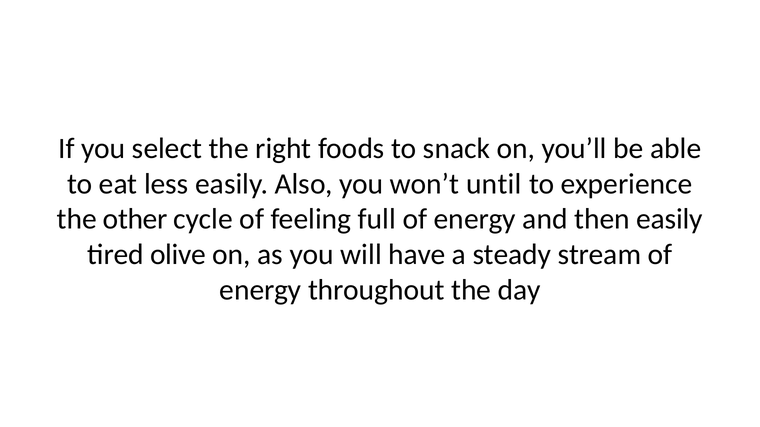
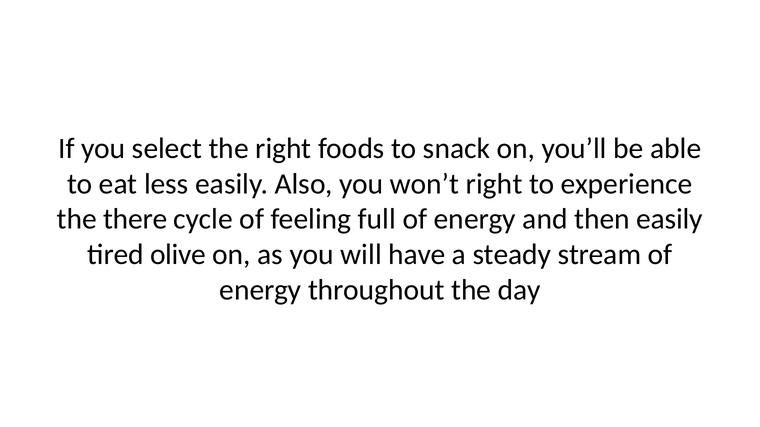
won’t until: until -> right
other: other -> there
